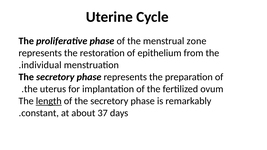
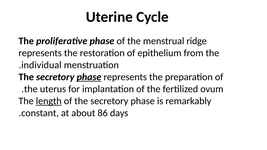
zone: zone -> ridge
phase at (89, 77) underline: none -> present
37: 37 -> 86
